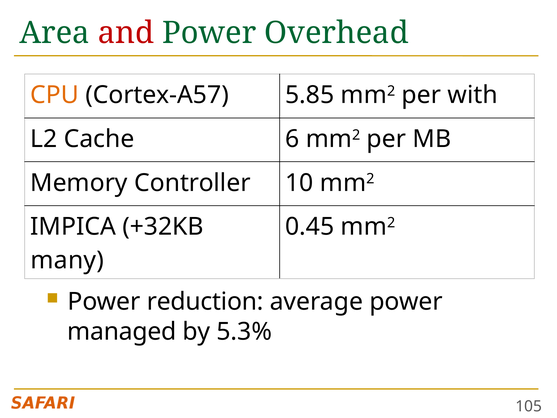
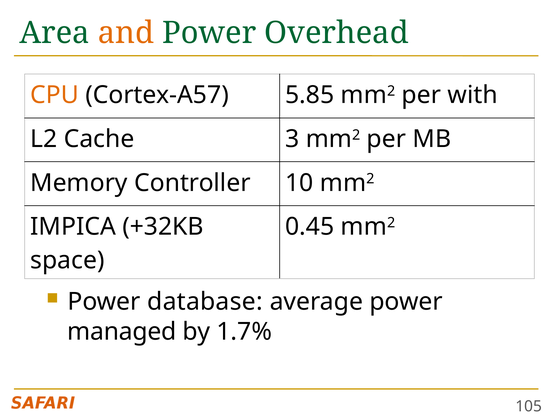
and colour: red -> orange
6: 6 -> 3
many: many -> space
reduction: reduction -> database
5.3%: 5.3% -> 1.7%
